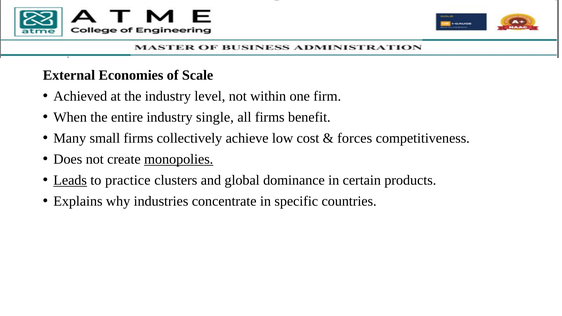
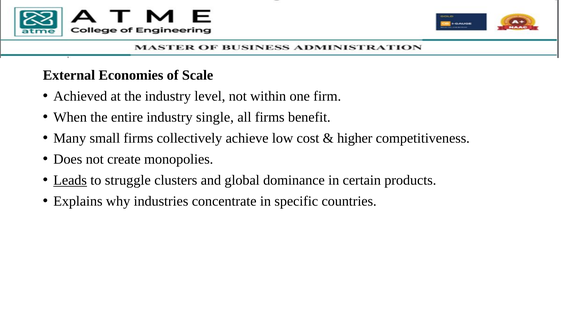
forces: forces -> higher
monopolies underline: present -> none
practice: practice -> struggle
